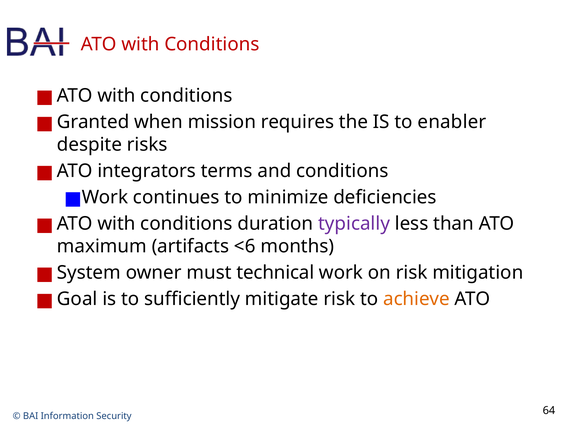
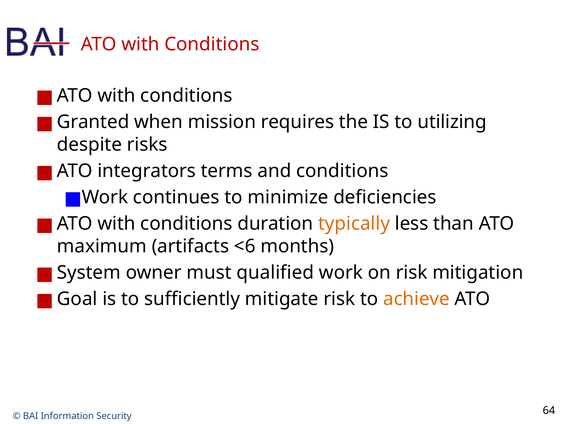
enabler: enabler -> utilizing
typically colour: purple -> orange
technical: technical -> qualified
